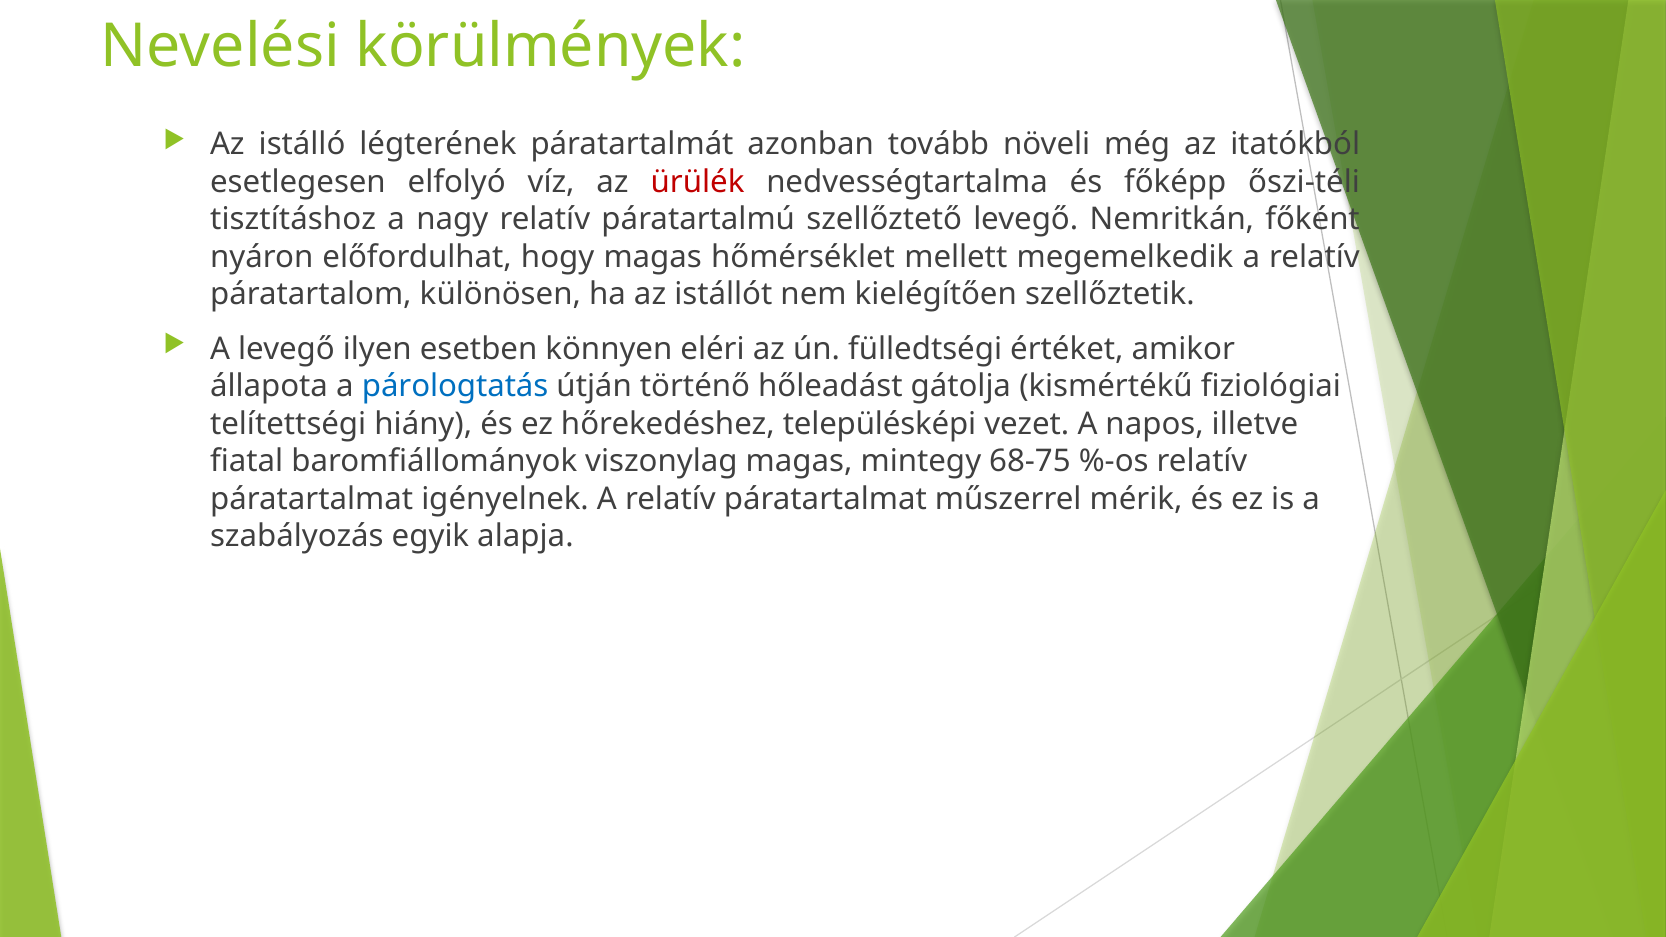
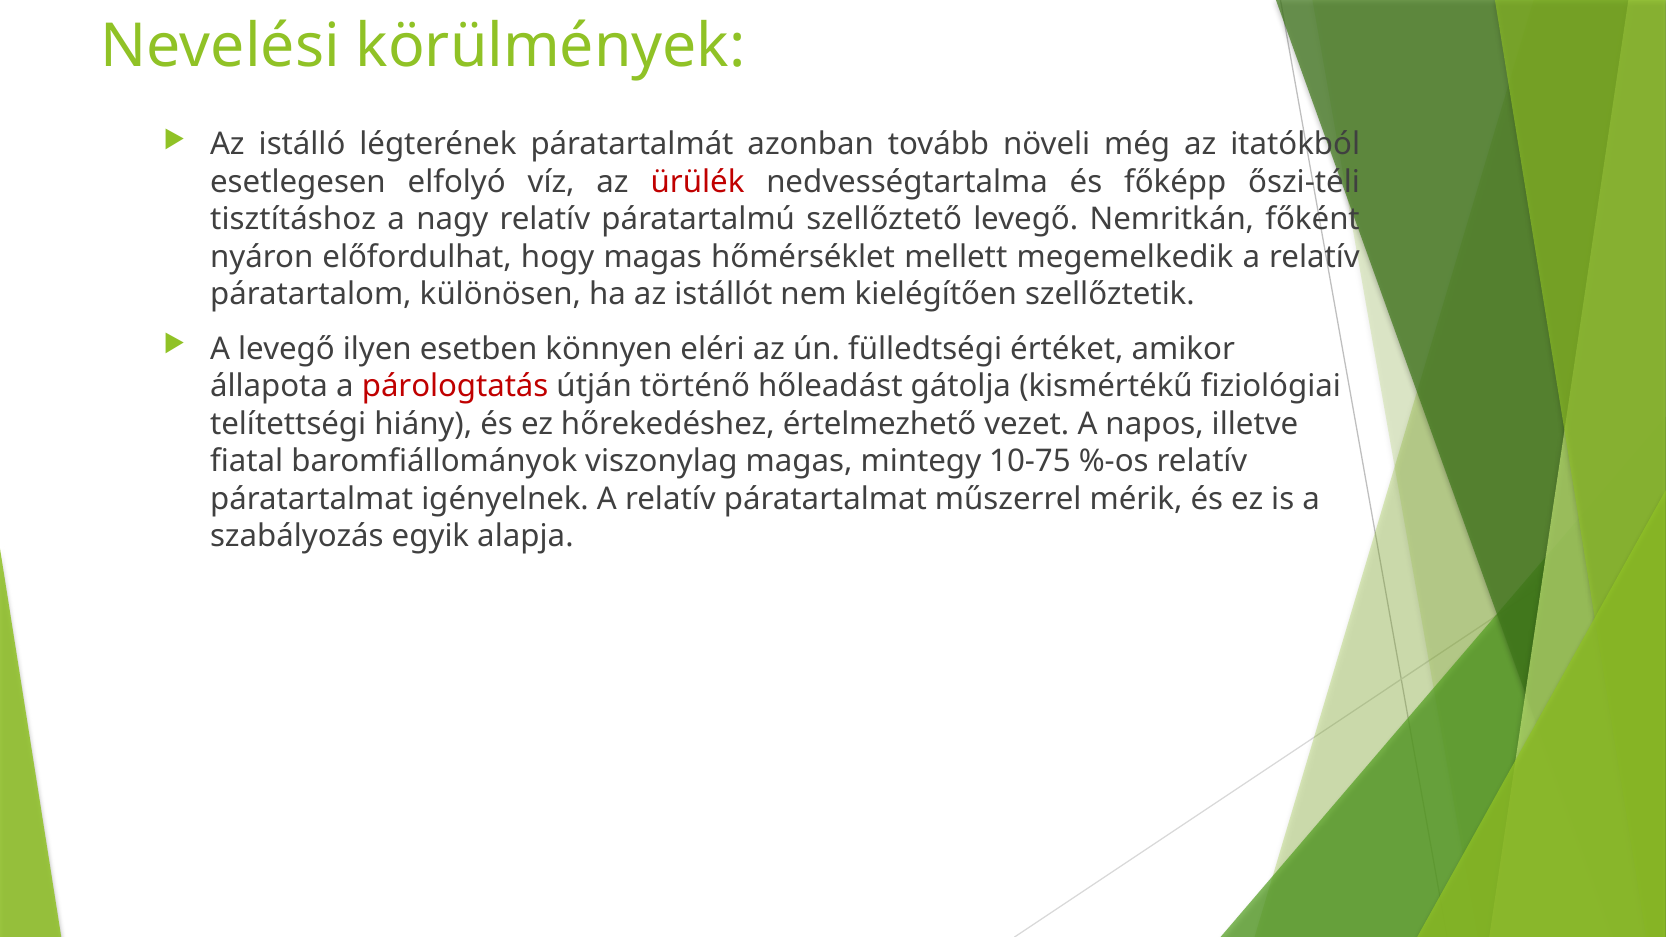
párologtatás colour: blue -> red
településképi: településképi -> értelmezhető
68-75: 68-75 -> 10-75
